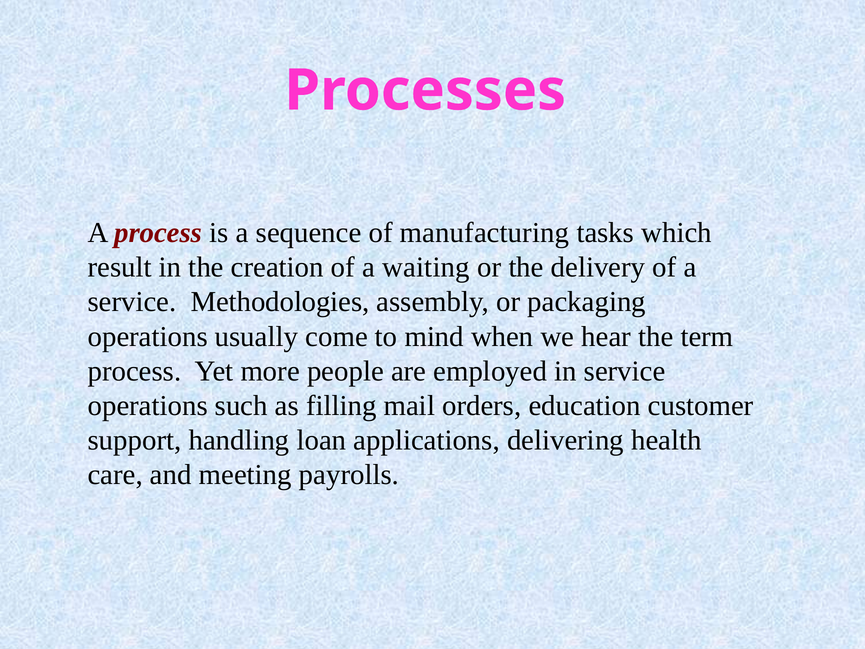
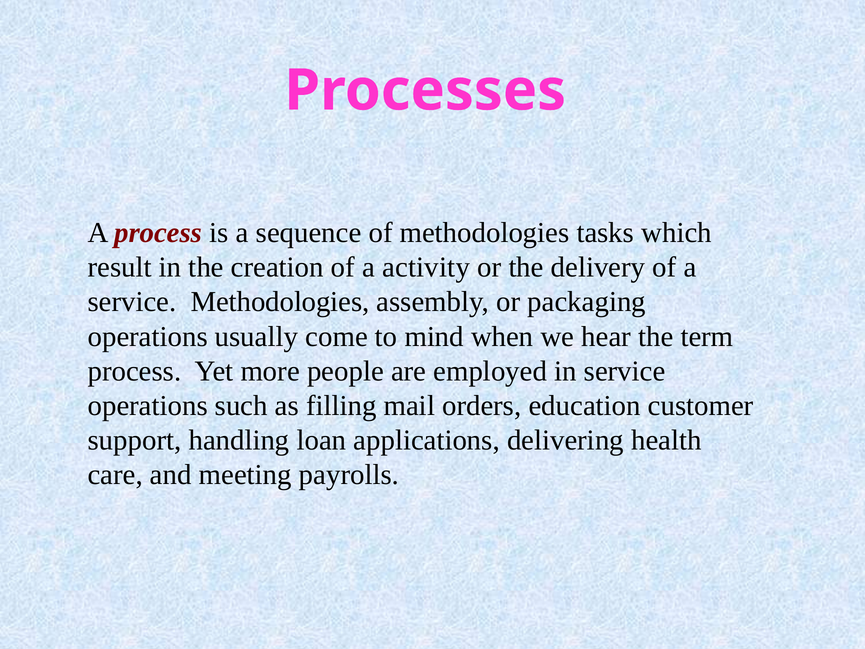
of manufacturing: manufacturing -> methodologies
waiting: waiting -> activity
